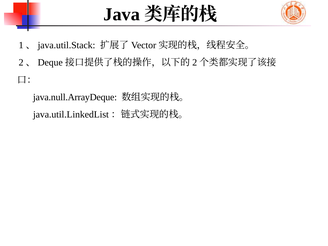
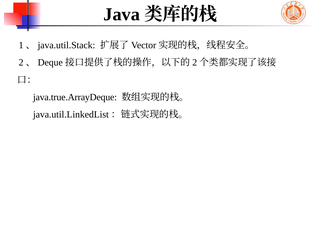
java.null.ArrayDeque: java.null.ArrayDeque -> java.true.ArrayDeque
